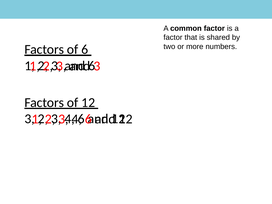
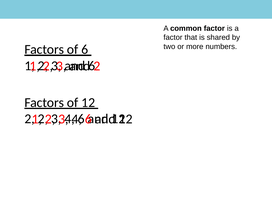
3 at (97, 66): 3 -> 2
3 at (30, 119): 3 -> 2
